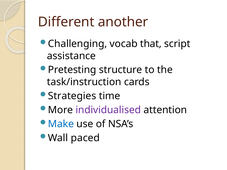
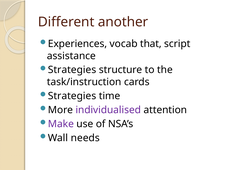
Challenging: Challenging -> Experiences
Pretesting at (72, 70): Pretesting -> Strategies
Make colour: blue -> purple
paced: paced -> needs
